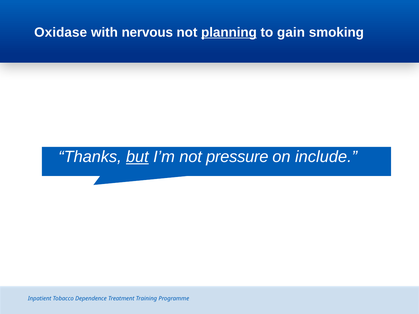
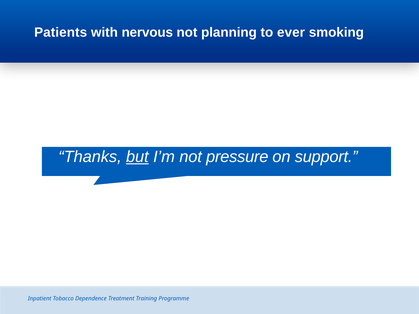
Oxidase: Oxidase -> Patients
planning underline: present -> none
gain: gain -> ever
include: include -> support
